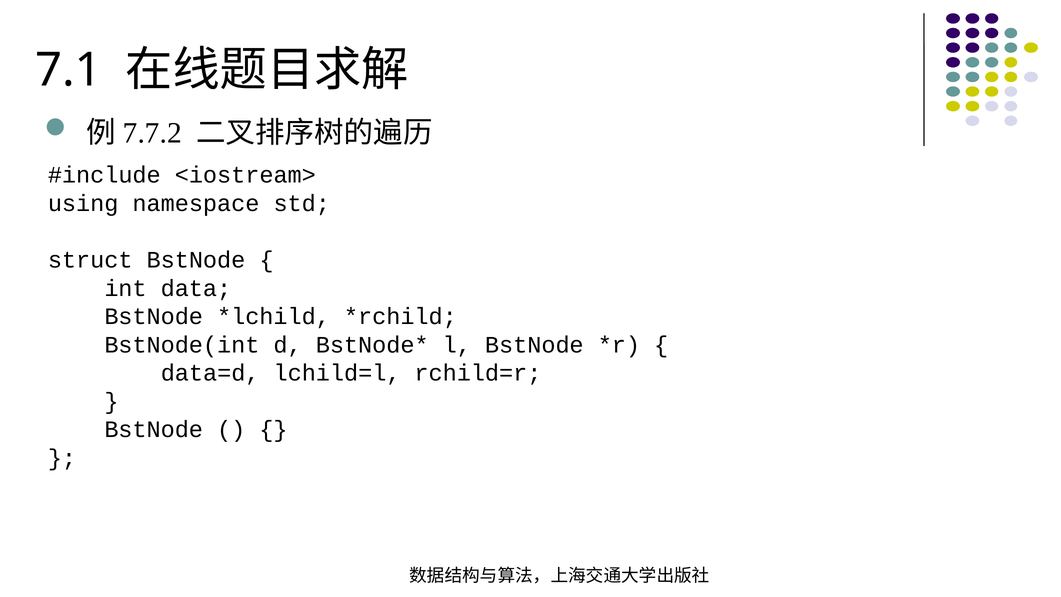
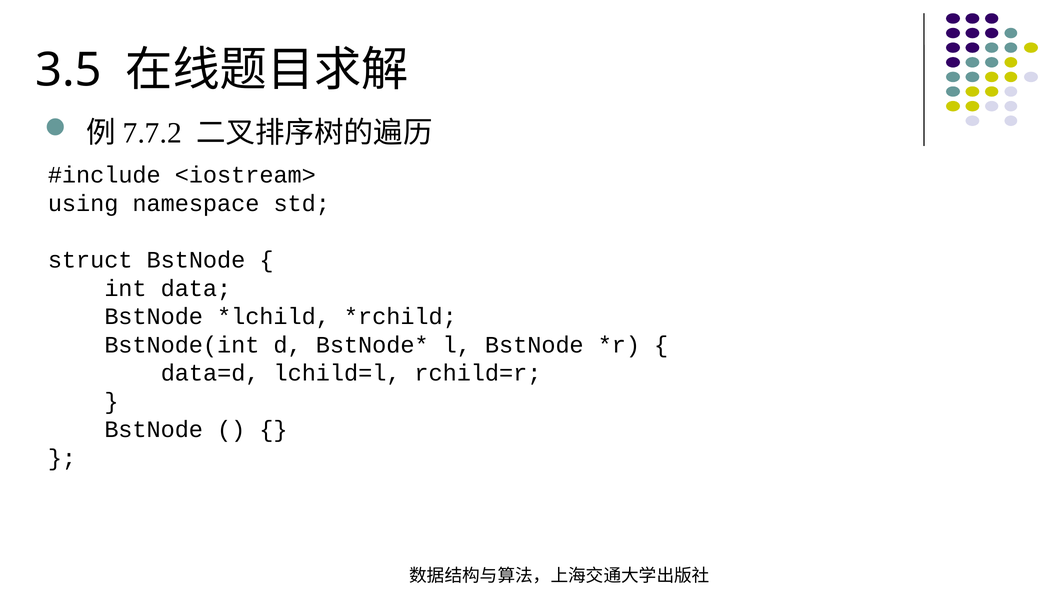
7.1: 7.1 -> 3.5
